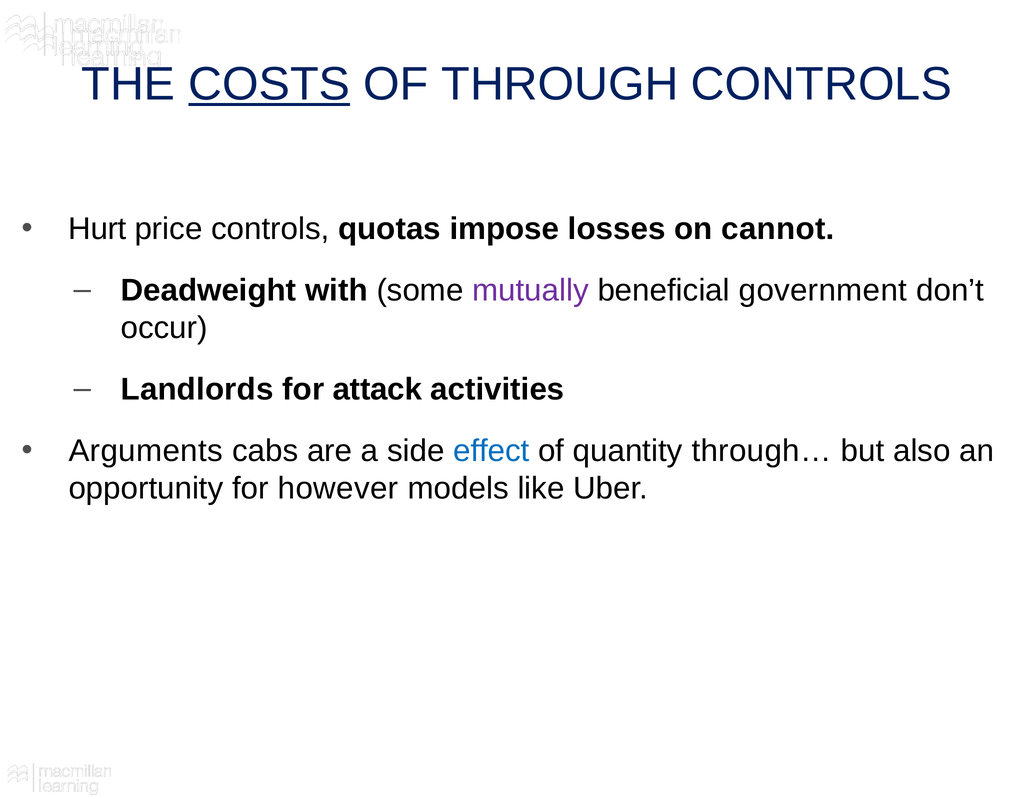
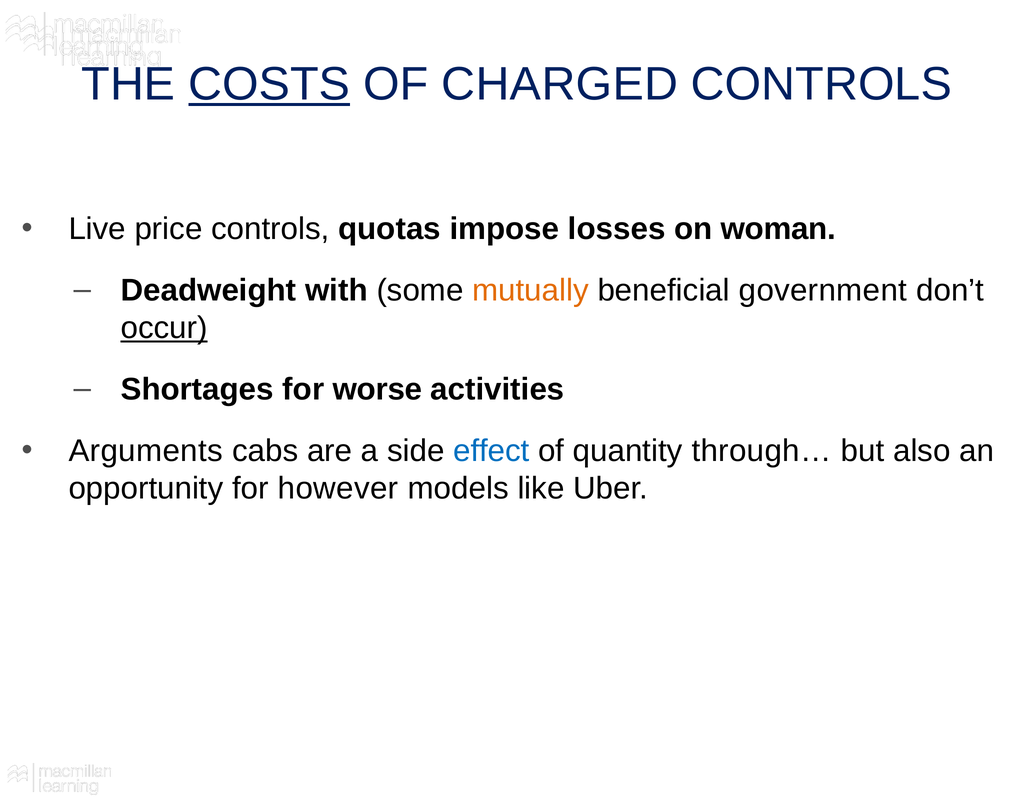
THROUGH: THROUGH -> CHARGED
Hurt: Hurt -> Live
cannot: cannot -> woman
mutually colour: purple -> orange
occur underline: none -> present
Landlords: Landlords -> Shortages
attack: attack -> worse
